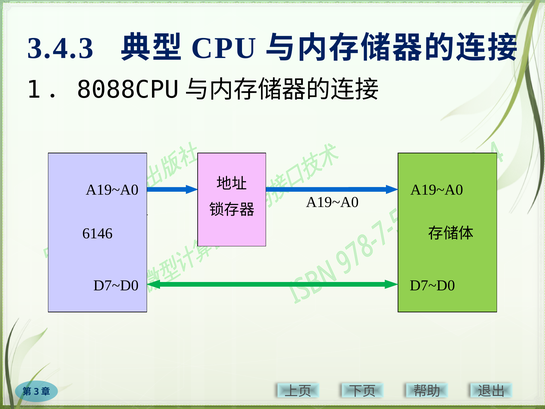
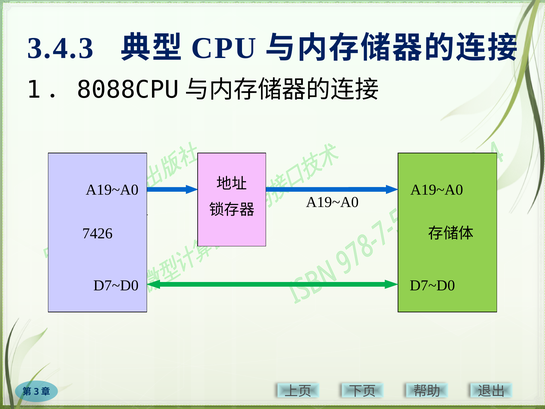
6146: 6146 -> 7426
